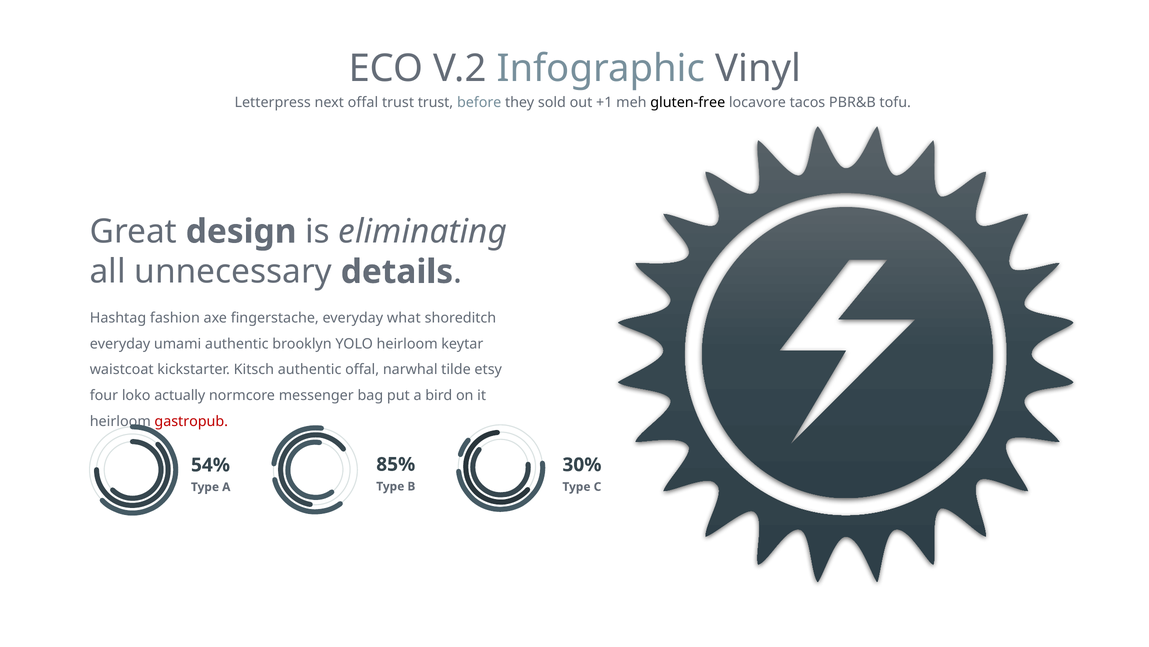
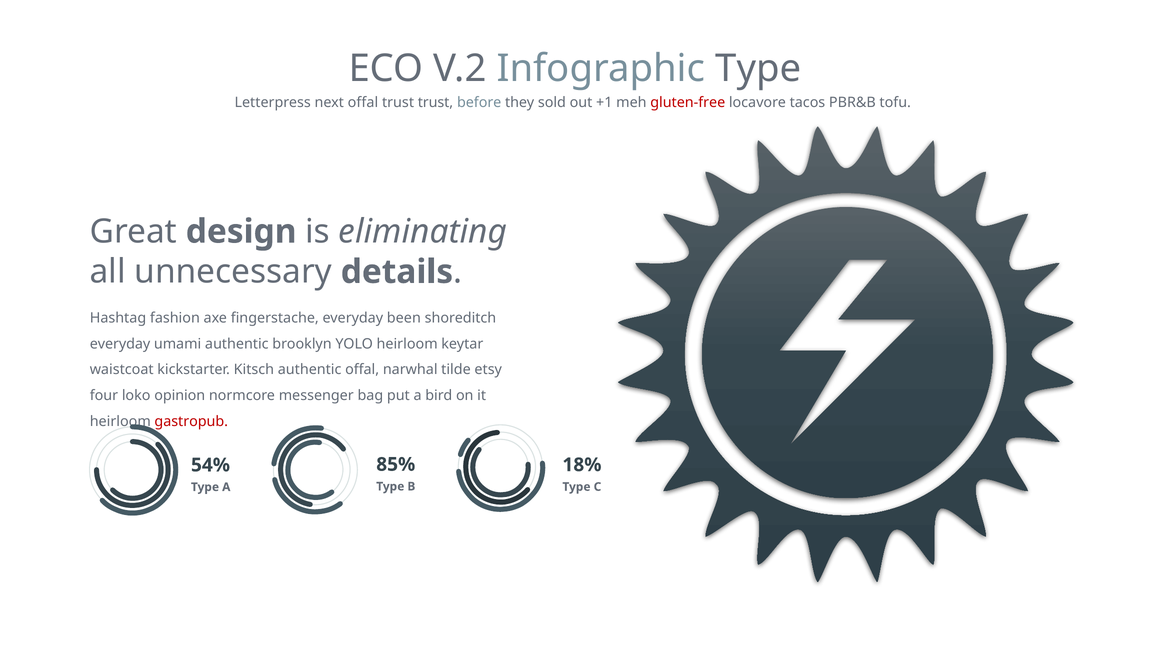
Infographic Vinyl: Vinyl -> Type
gluten-free colour: black -> red
what: what -> been
actually: actually -> opinion
30%: 30% -> 18%
